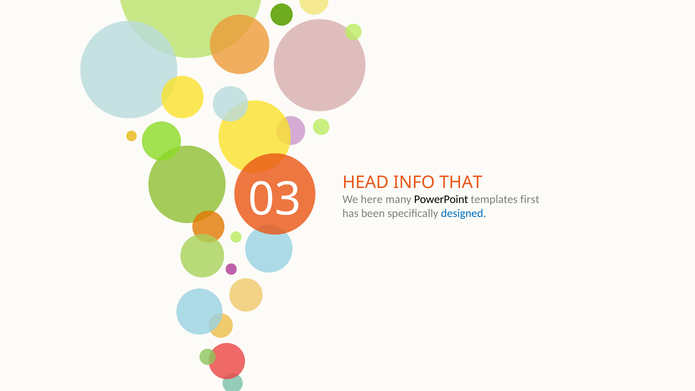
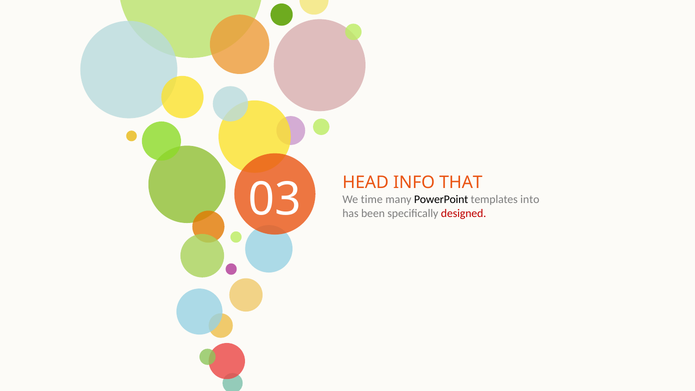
here: here -> time
first: first -> into
designed colour: blue -> red
